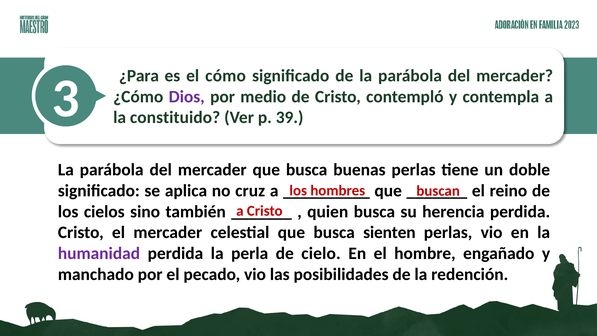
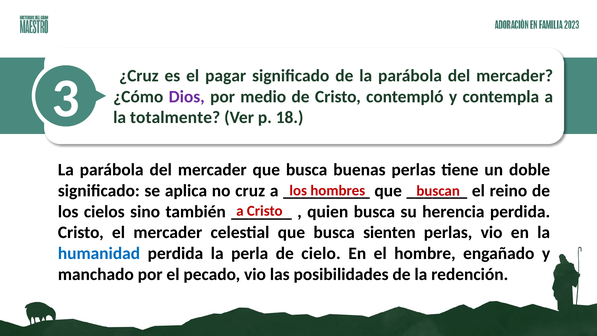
¿Para: ¿Para -> ¿Cruz
cómo: cómo -> pagar
constituido: constituido -> totalmente
39: 39 -> 18
humanidad colour: purple -> blue
